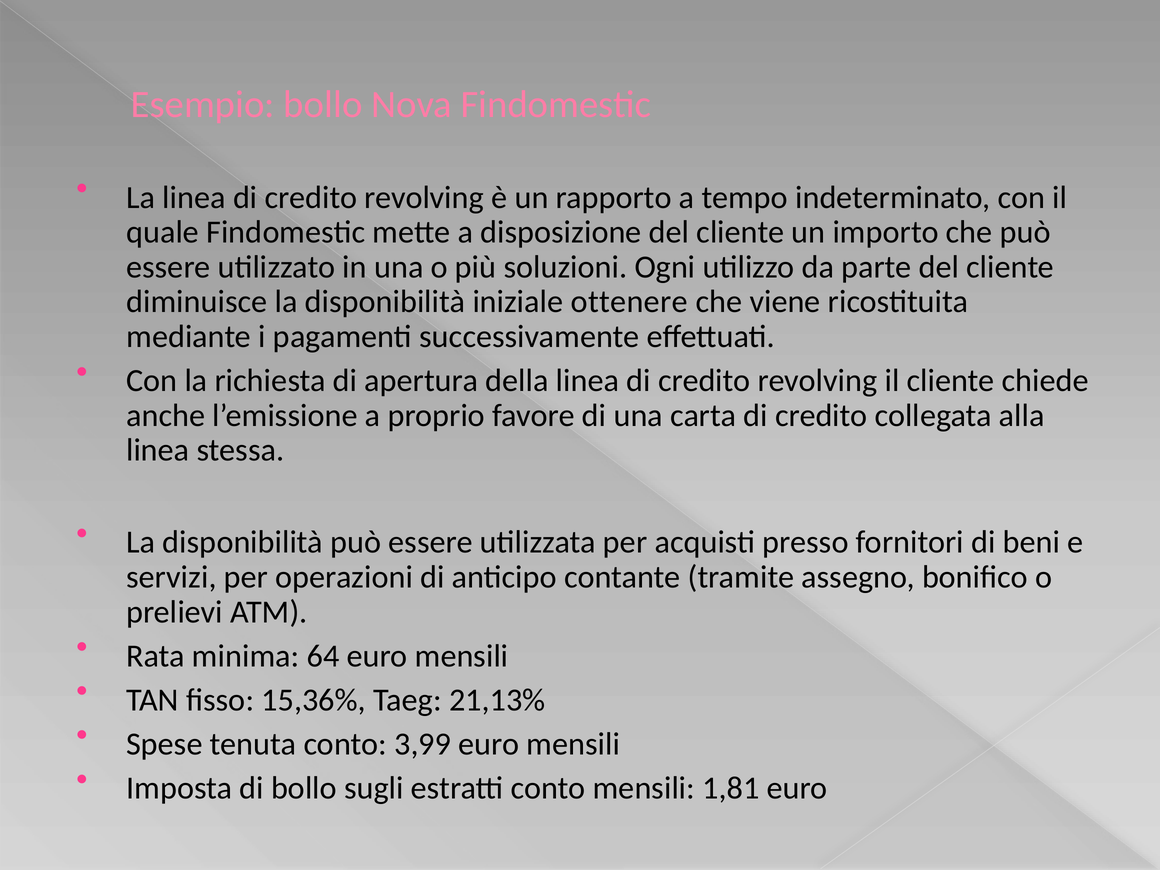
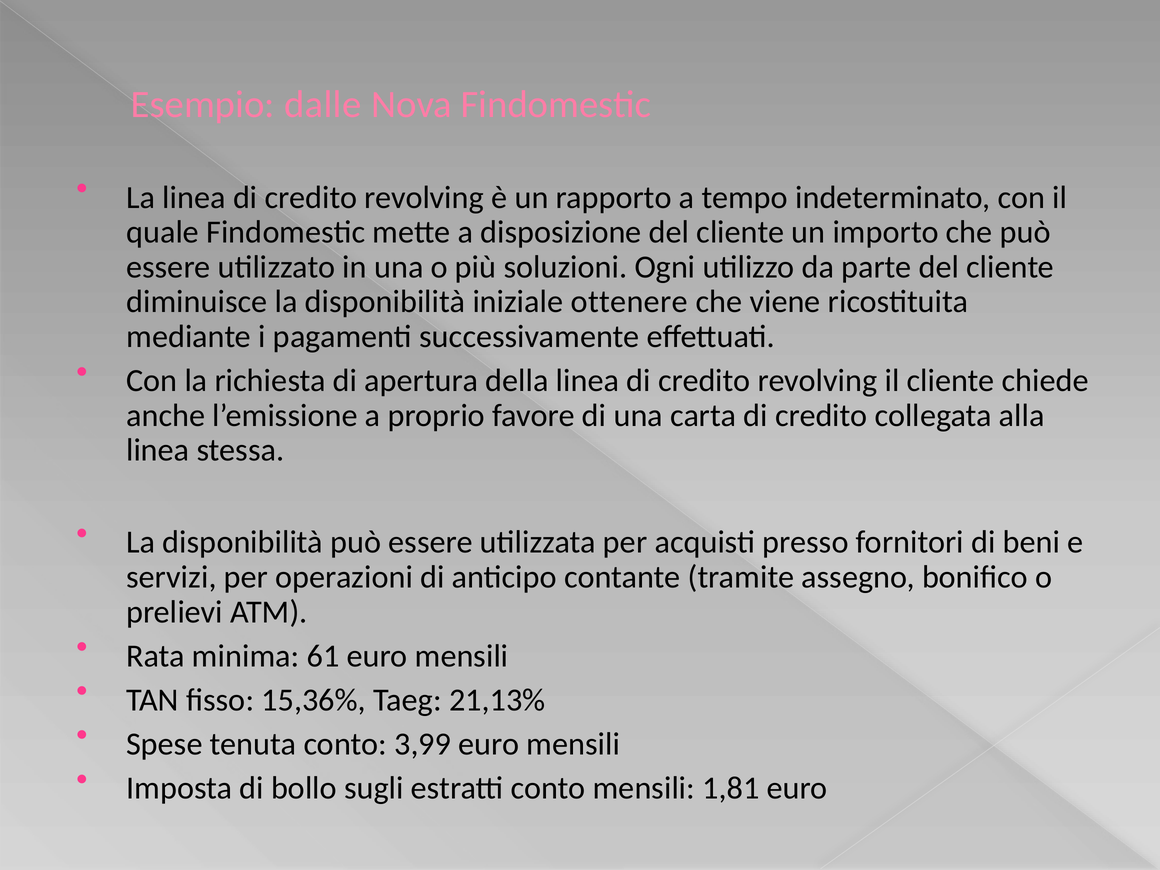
Esempio bollo: bollo -> dalle
64: 64 -> 61
